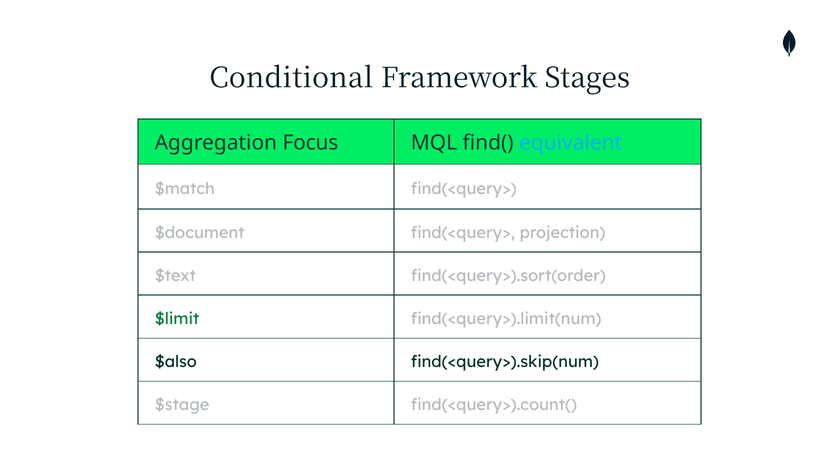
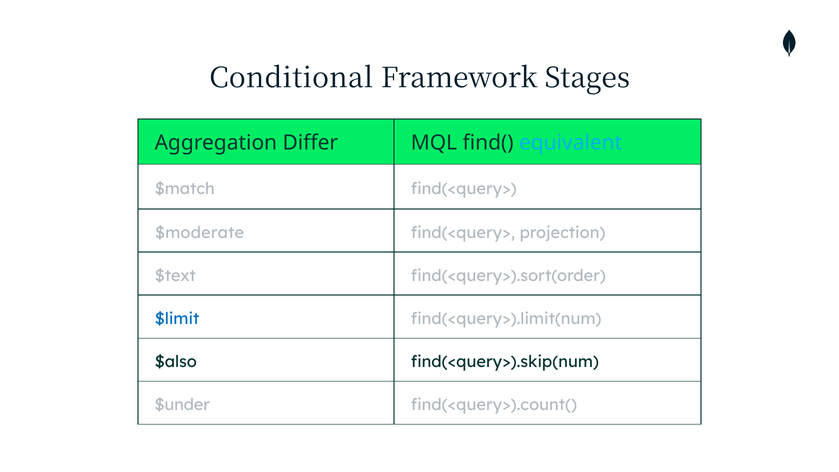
Focus: Focus -> Differ
$document: $document -> $moderate
$limit colour: green -> blue
$stage: $stage -> $under
